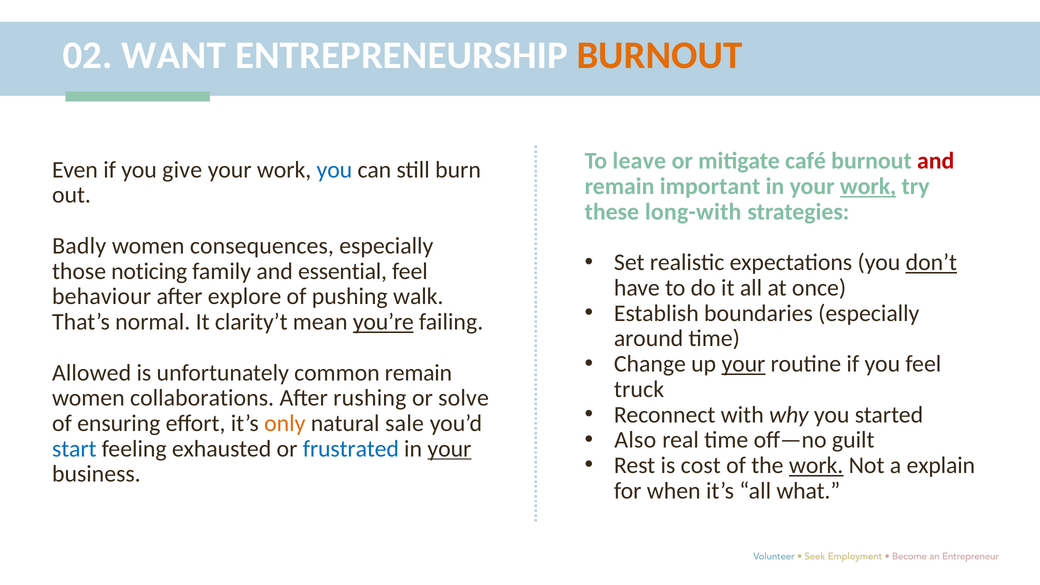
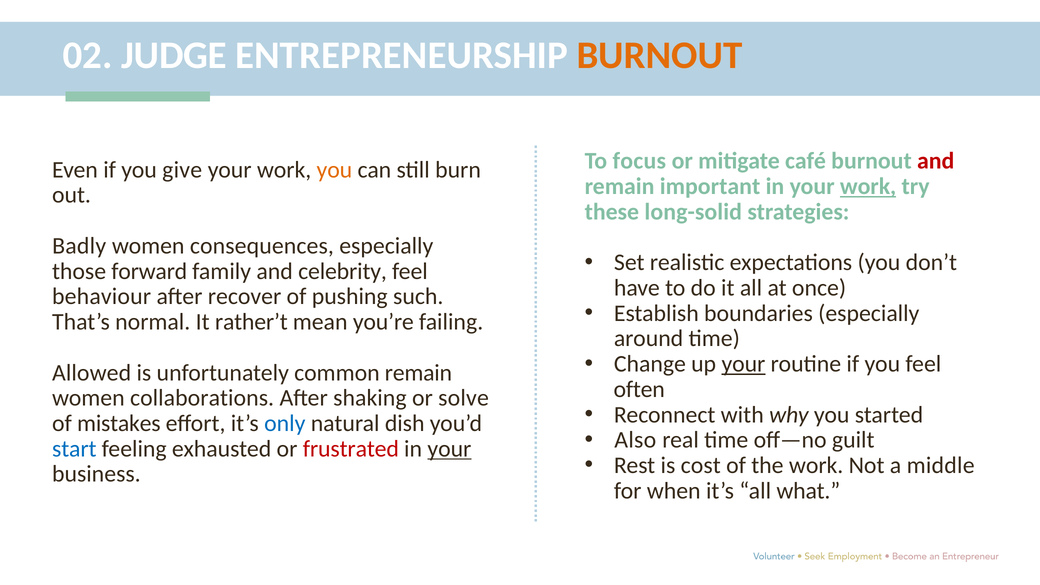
WANT: WANT -> JUDGE
leave: leave -> focus
you at (334, 170) colour: blue -> orange
long-with: long-with -> long-solid
don’t underline: present -> none
noticing: noticing -> forward
essential: essential -> celebrity
explore: explore -> recover
walk: walk -> such
clarity’t: clarity’t -> rather’t
you’re underline: present -> none
truck: truck -> often
rushing: rushing -> shaking
ensuring: ensuring -> mistakes
only colour: orange -> blue
sale: sale -> dish
frustrated colour: blue -> red
work at (816, 465) underline: present -> none
explain: explain -> middle
